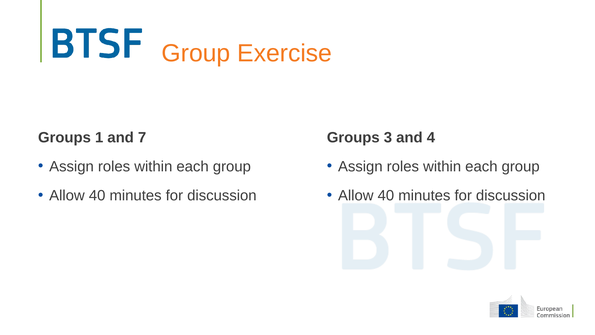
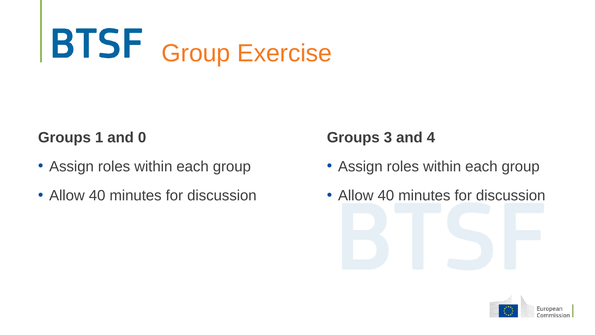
7: 7 -> 0
